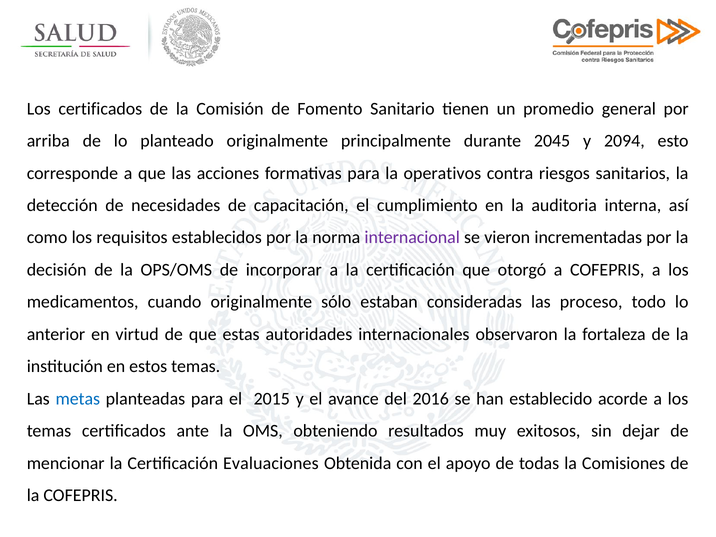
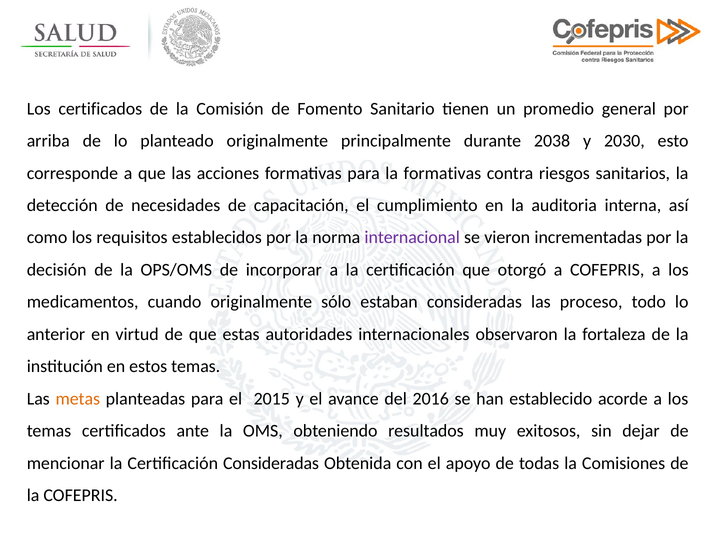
2045: 2045 -> 2038
2094: 2094 -> 2030
la operativos: operativos -> formativas
metas colour: blue -> orange
Certificación Evaluaciones: Evaluaciones -> Consideradas
